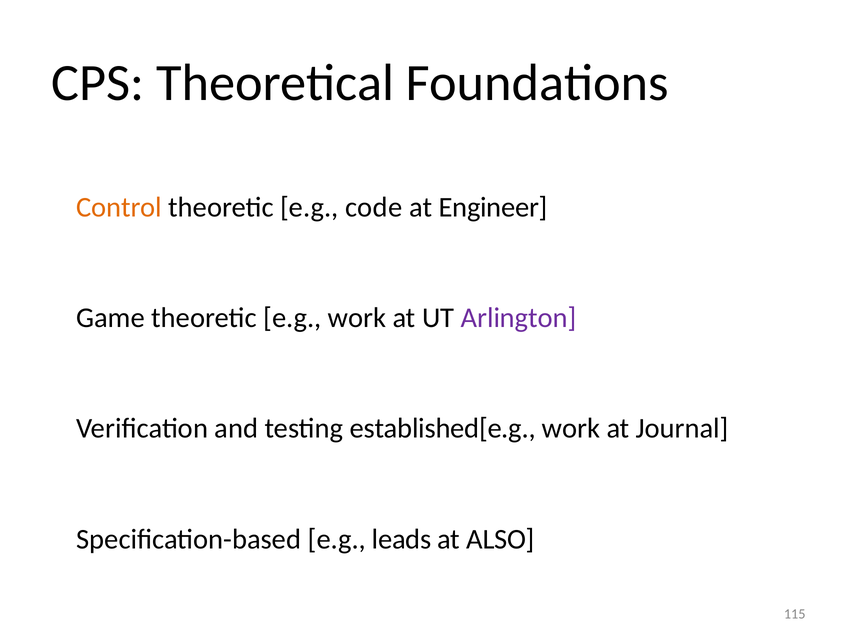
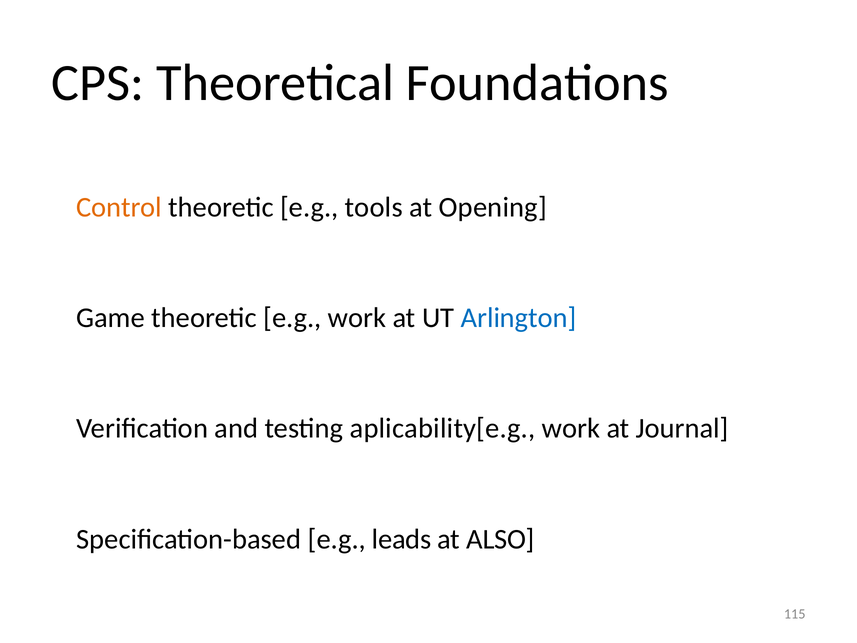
code: code -> tools
Engineer: Engineer -> Opening
Arlington colour: purple -> blue
established[e.g: established[e.g -> aplicability[e.g
